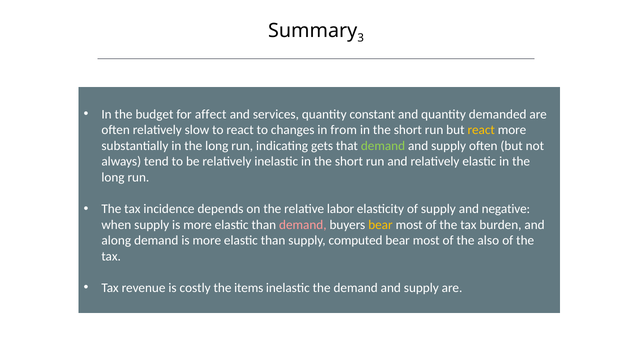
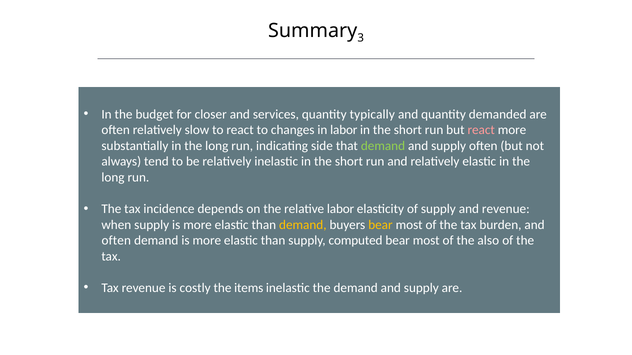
affect: affect -> closer
constant: constant -> typically
in from: from -> labor
react at (481, 130) colour: yellow -> pink
gets: gets -> side
and negative: negative -> revenue
demand at (303, 225) colour: pink -> yellow
along at (116, 241): along -> often
